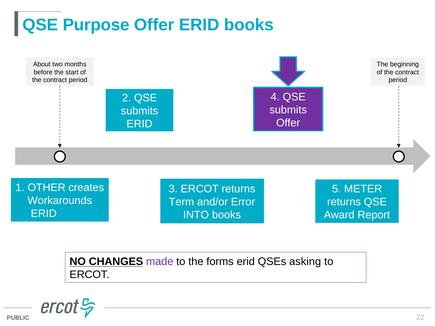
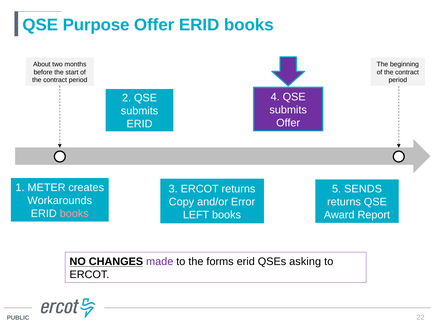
OTHER: OTHER -> METER
METER: METER -> SENDS
Term: Term -> Copy
books at (74, 214) colour: light blue -> pink
INTO: INTO -> LEFT
